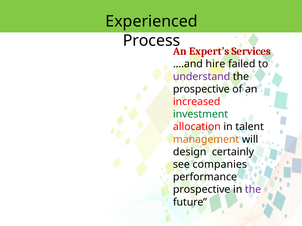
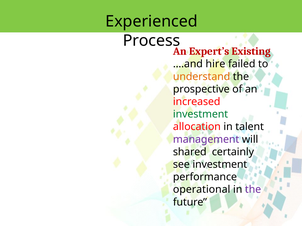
Services: Services -> Existing
understand colour: purple -> orange
management colour: orange -> purple
design: design -> shared
see companies: companies -> investment
prospective at (202, 190): prospective -> operational
